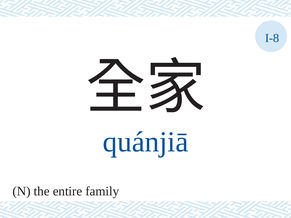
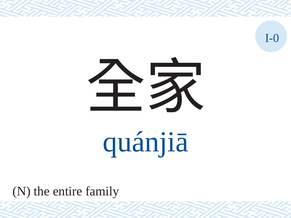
I-8: I-8 -> I-0
